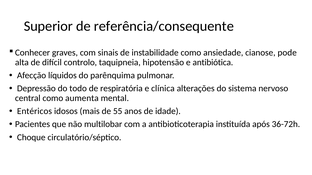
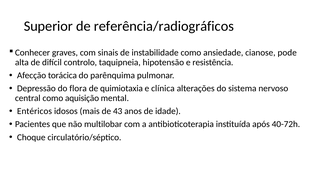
referência/consequente: referência/consequente -> referência/radiográficos
antibiótica: antibiótica -> resistência
líquidos: líquidos -> torácica
todo: todo -> flora
respiratória: respiratória -> quimiotaxia
aumenta: aumenta -> aquisição
55: 55 -> 43
36-72h: 36-72h -> 40-72h
